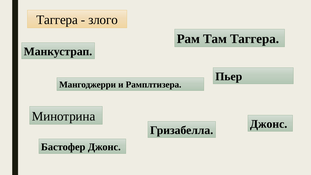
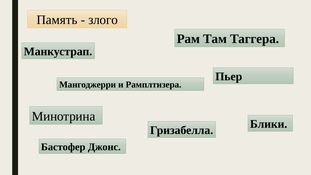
Таггера at (57, 20): Таггера -> Память
Джонс at (269, 124): Джонс -> Блики
